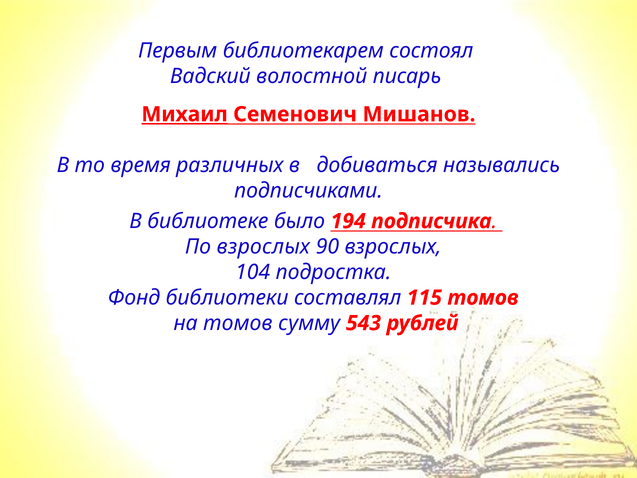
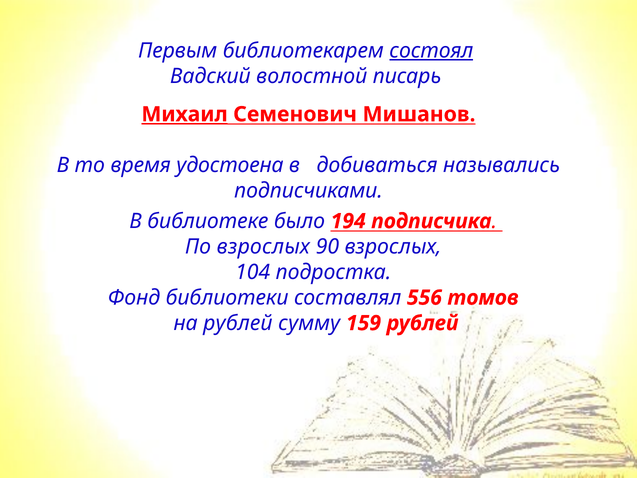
состоял underline: none -> present
различных: различных -> удостоена
115: 115 -> 556
на томов: томов -> рублей
543: 543 -> 159
